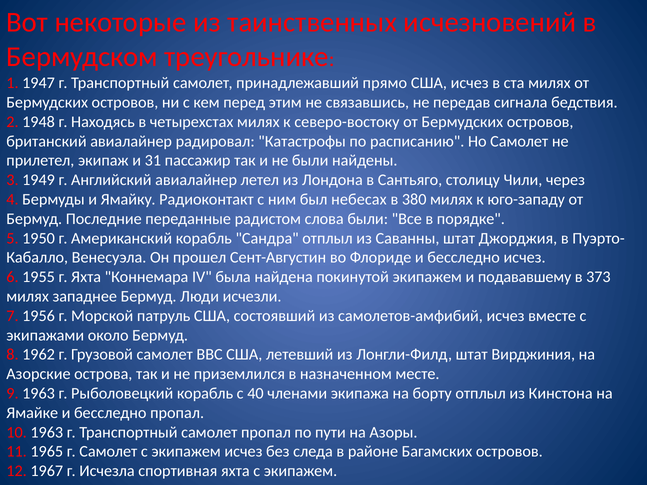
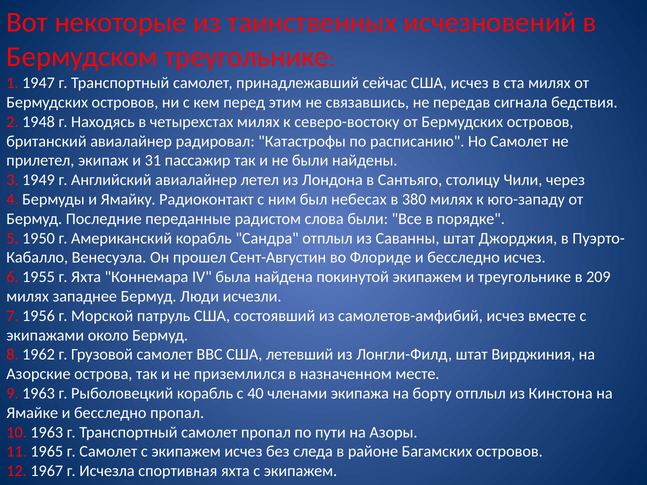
прямо: прямо -> сейчас
и подававшему: подававшему -> треугольнике
373: 373 -> 209
